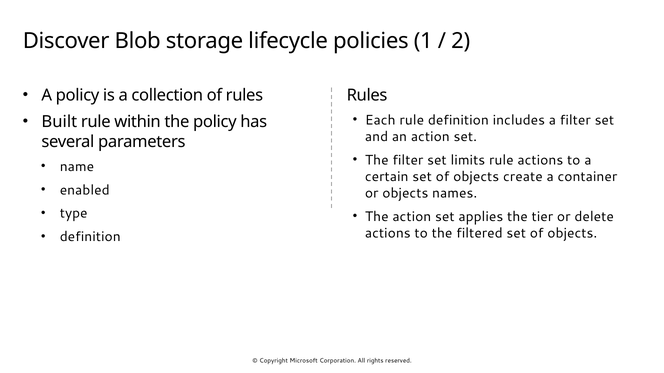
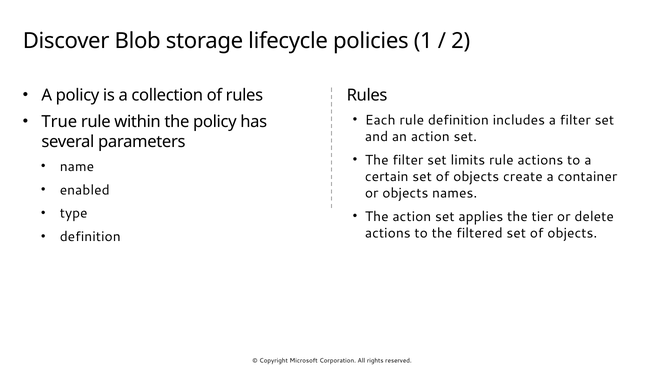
Built: Built -> True
